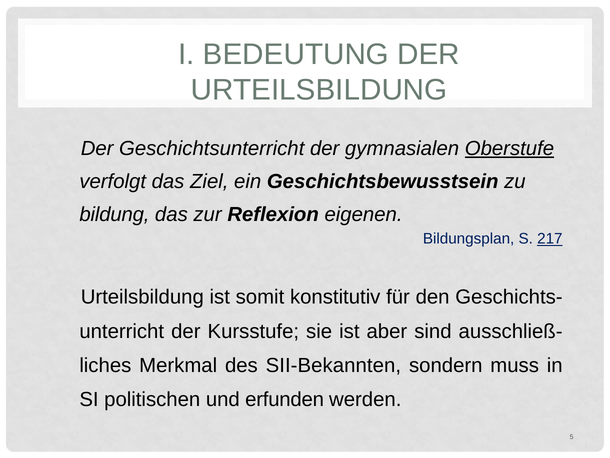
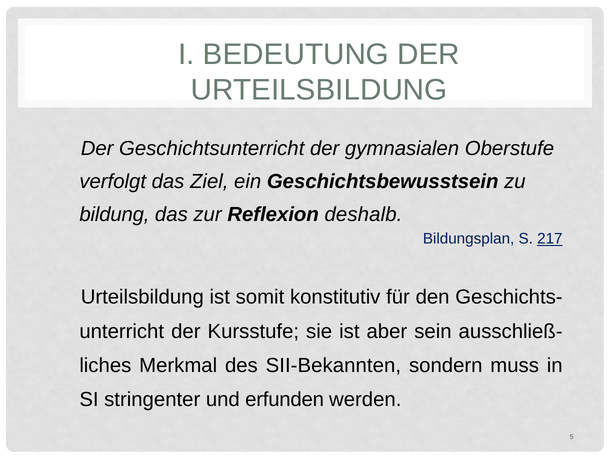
Oberstufe underline: present -> none
eigenen: eigenen -> deshalb
sind: sind -> sein
politischen: politischen -> stringenter
